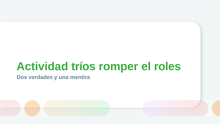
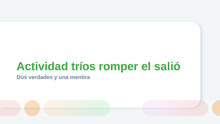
roles: roles -> salió
